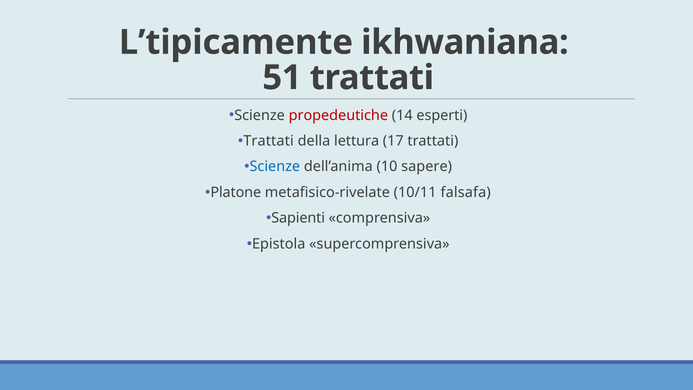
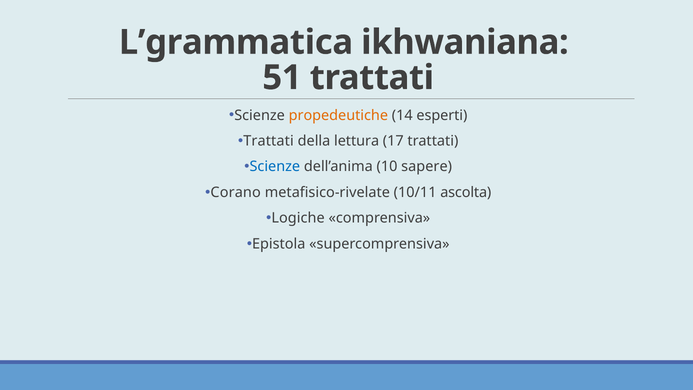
L’tipicamente: L’tipicamente -> L’grammatica
propedeutiche colour: red -> orange
Platone: Platone -> Corano
falsafa: falsafa -> ascolta
Sapienti: Sapienti -> Logiche
